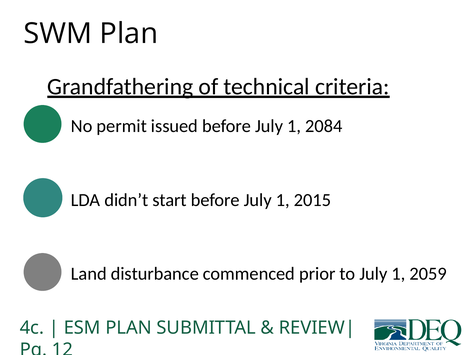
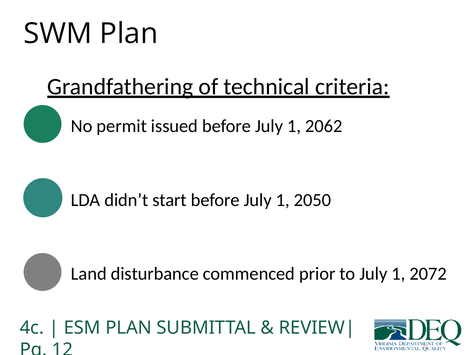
2084: 2084 -> 2062
2015: 2015 -> 2050
2059: 2059 -> 2072
